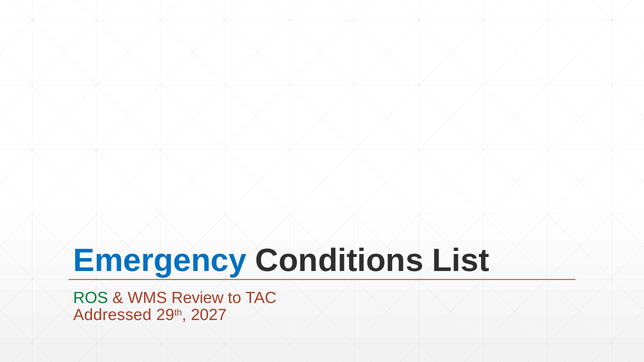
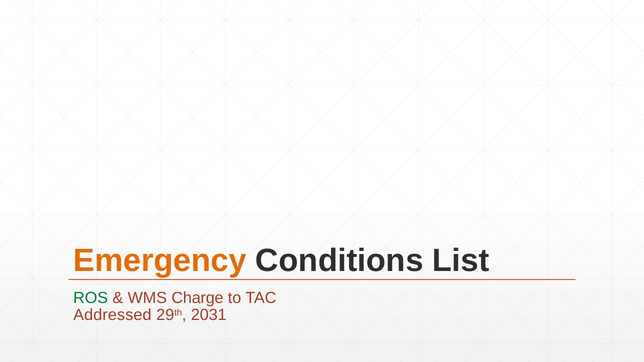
Emergency colour: blue -> orange
Review: Review -> Charge
2027: 2027 -> 2031
